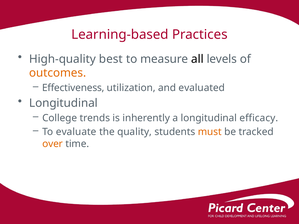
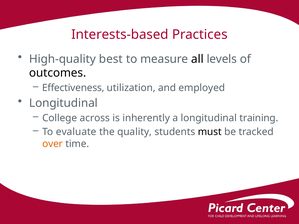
Learning-based: Learning-based -> Interests-based
outcomes colour: orange -> black
evaluated: evaluated -> employed
trends: trends -> across
efficacy: efficacy -> training
must colour: orange -> black
